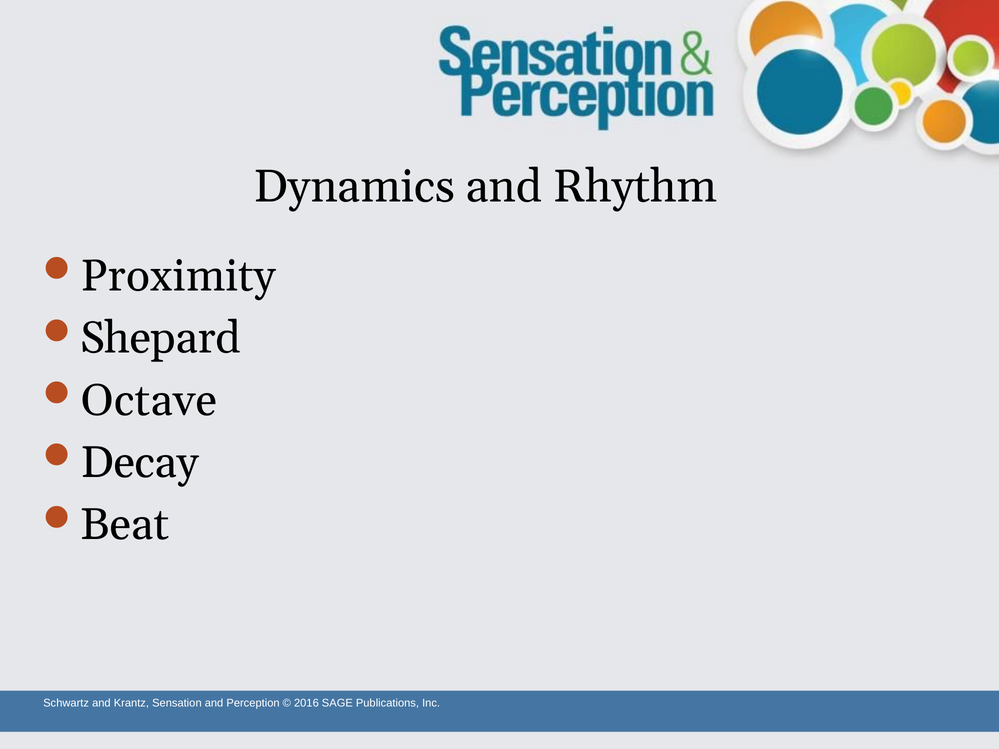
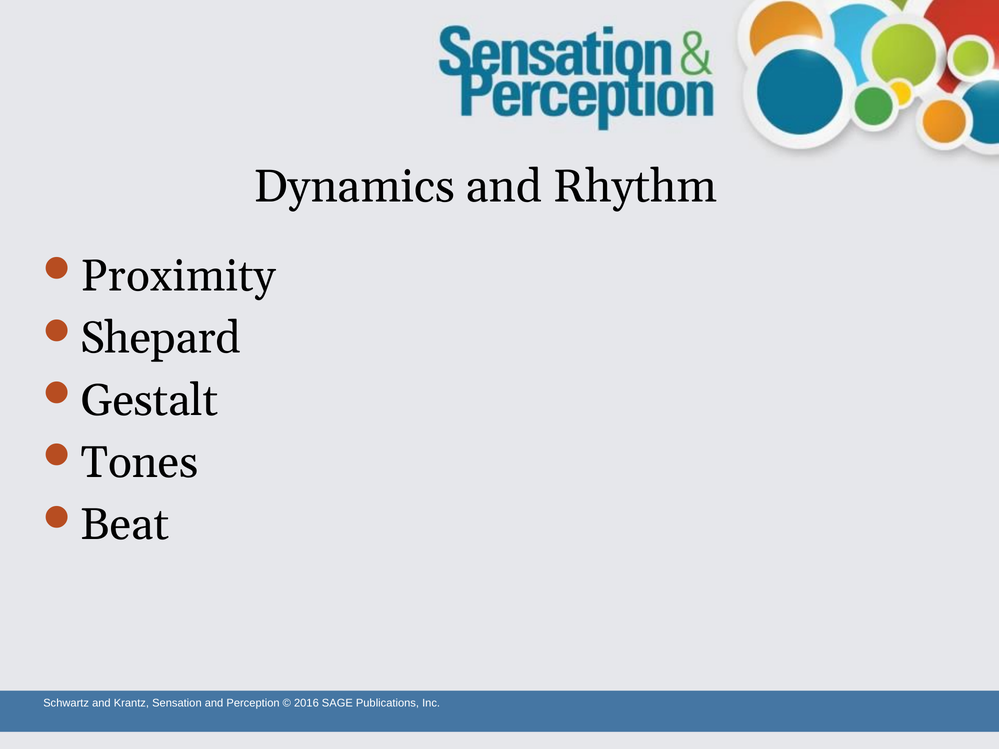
Octave: Octave -> Gestalt
Decay: Decay -> Tones
